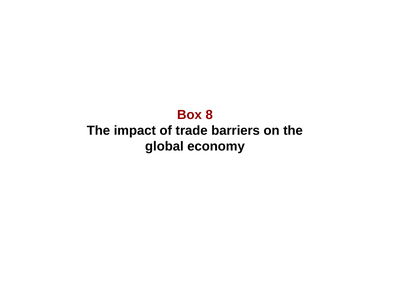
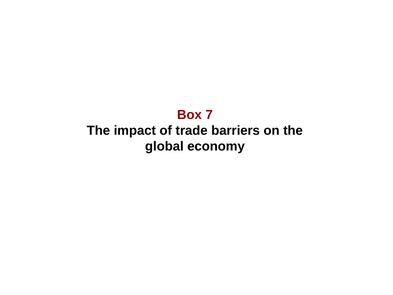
8: 8 -> 7
